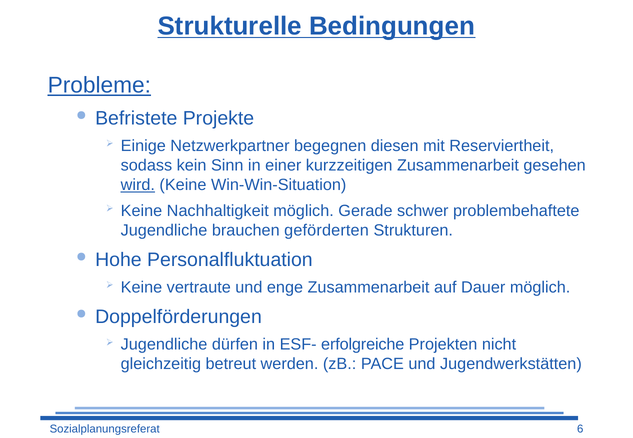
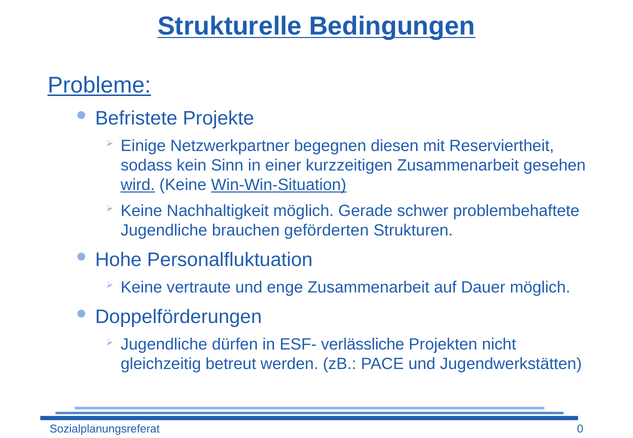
Win-Win-Situation underline: none -> present
erfolgreiche: erfolgreiche -> verlässliche
6: 6 -> 0
